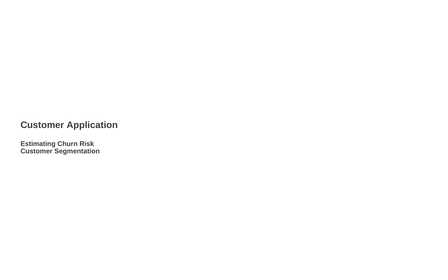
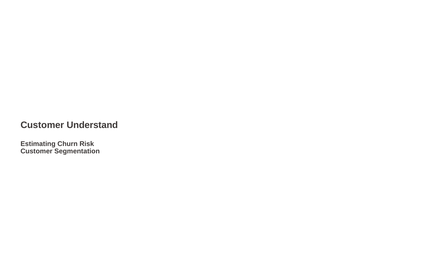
Application: Application -> Understand
